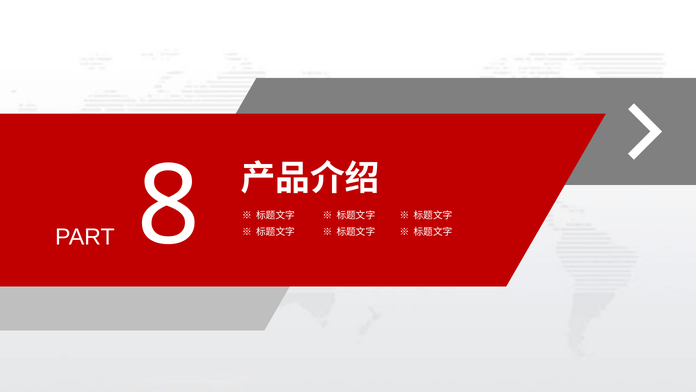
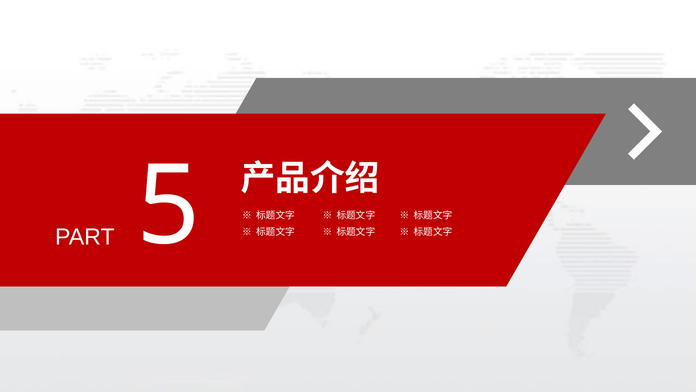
8: 8 -> 5
